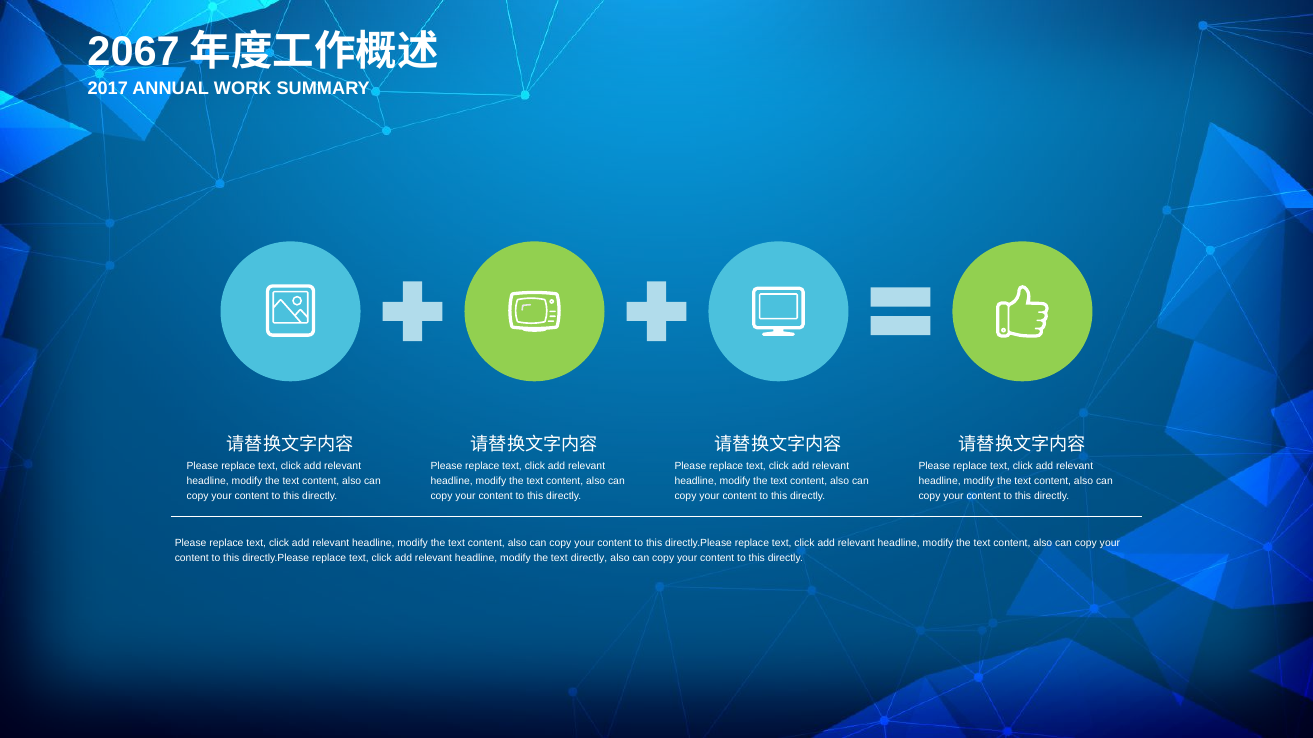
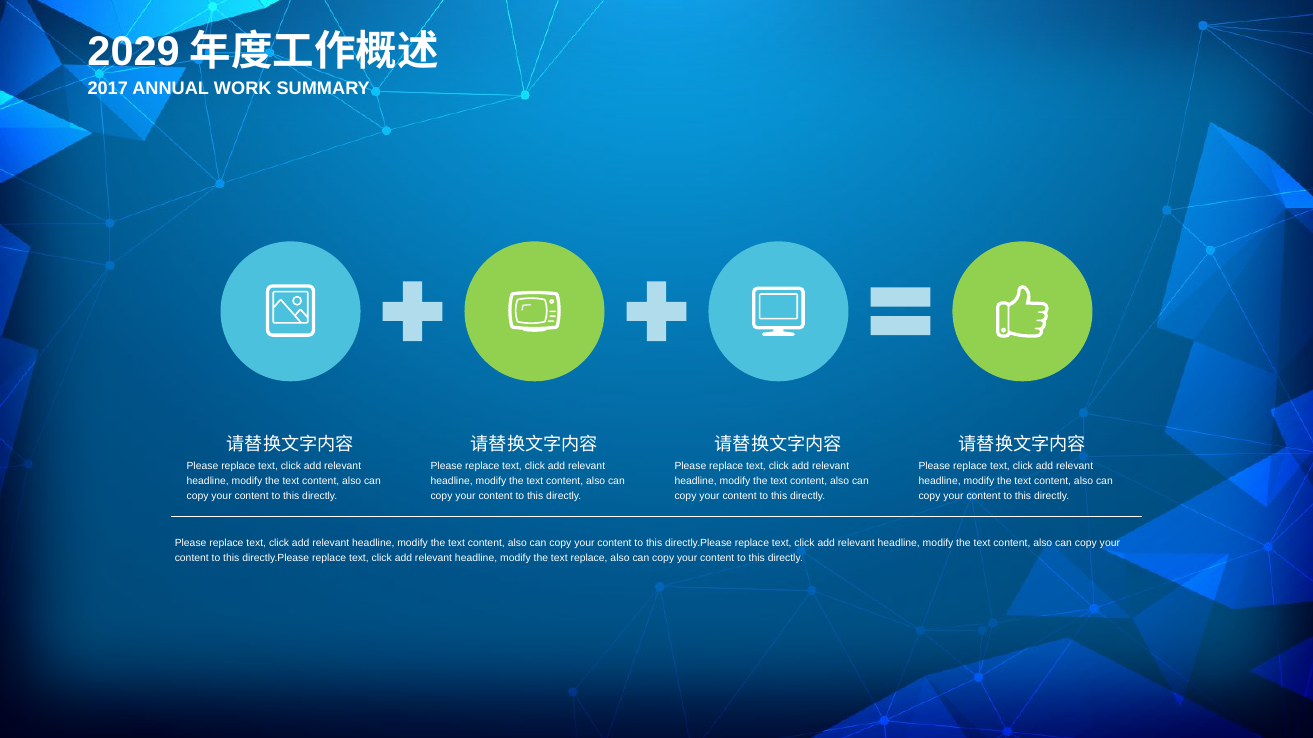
2067: 2067 -> 2029
text directly: directly -> replace
